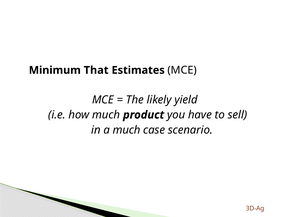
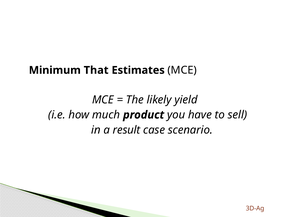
a much: much -> result
